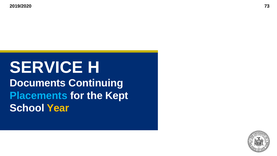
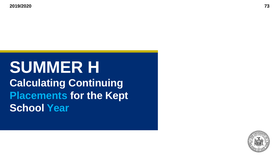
SERVICE: SERVICE -> SUMMER
Documents: Documents -> Calculating
Year colour: yellow -> light blue
